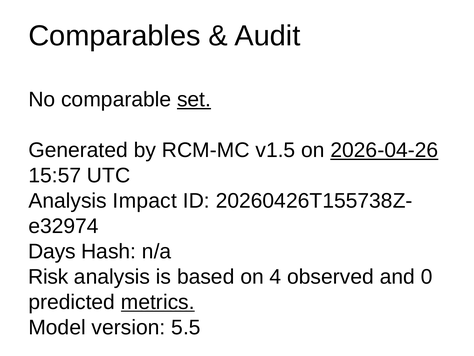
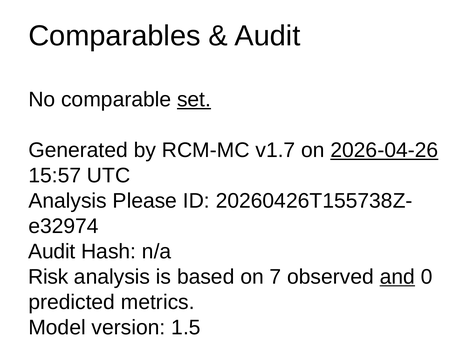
v1.5: v1.5 -> v1.7
Impact: Impact -> Please
Days at (52, 251): Days -> Audit
4: 4 -> 7
and underline: none -> present
metrics underline: present -> none
5.5: 5.5 -> 1.5
